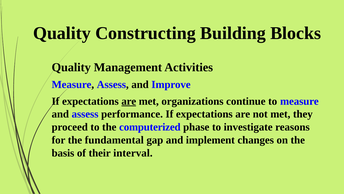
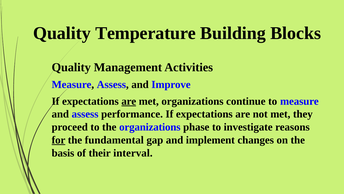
Constructing: Constructing -> Temperature
the computerized: computerized -> organizations
for underline: none -> present
